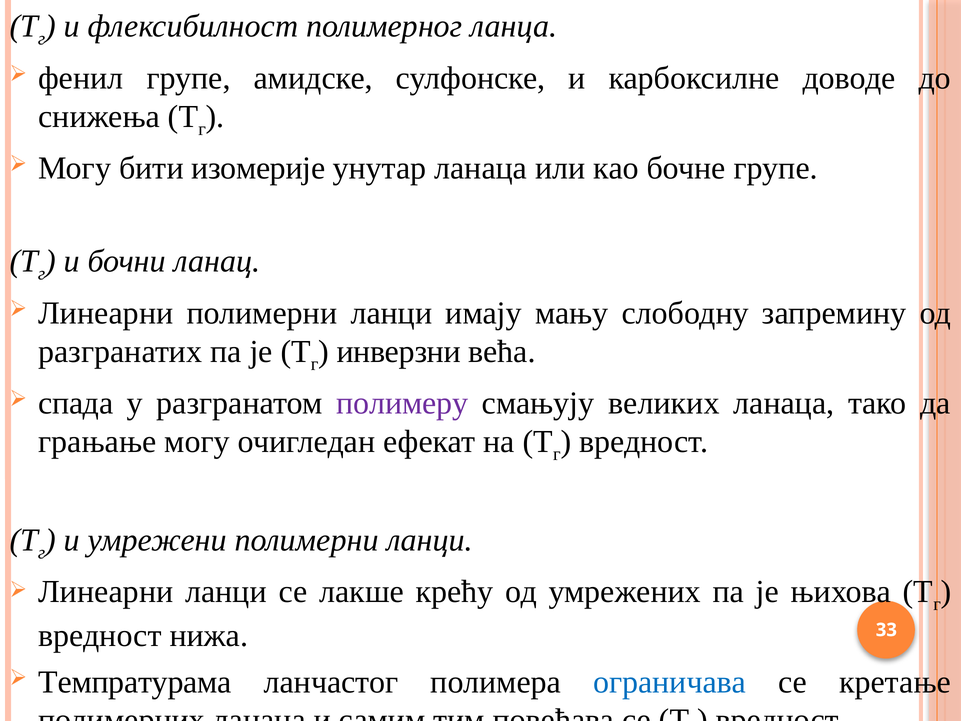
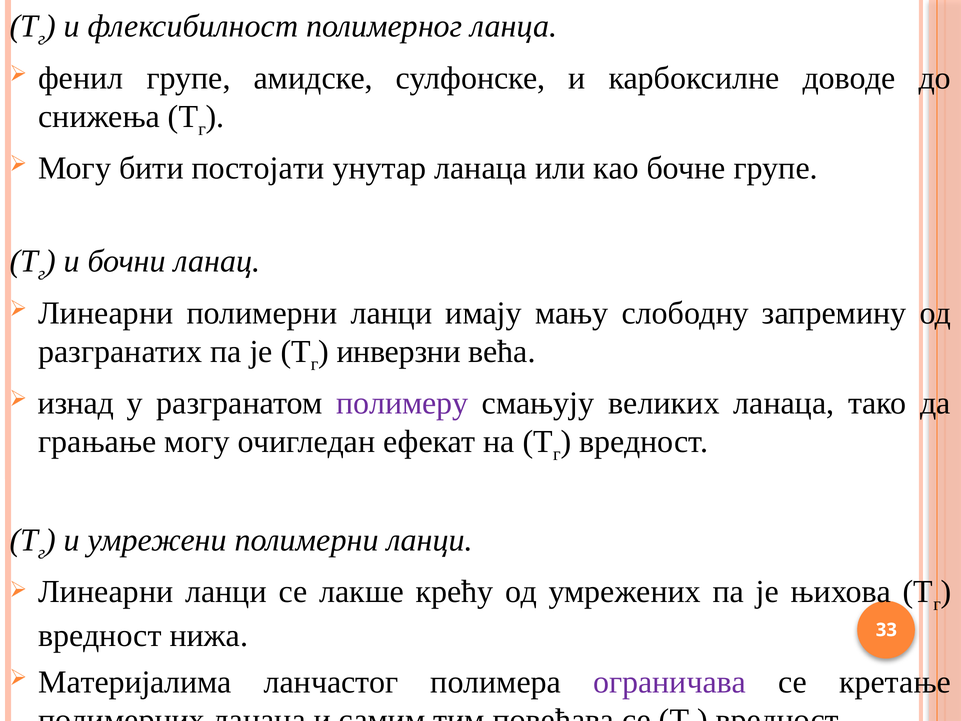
изомерије: изомерије -> постојати
спада: спада -> изнад
Темпратурама: Темпратурама -> Материјалима
ограничава colour: blue -> purple
